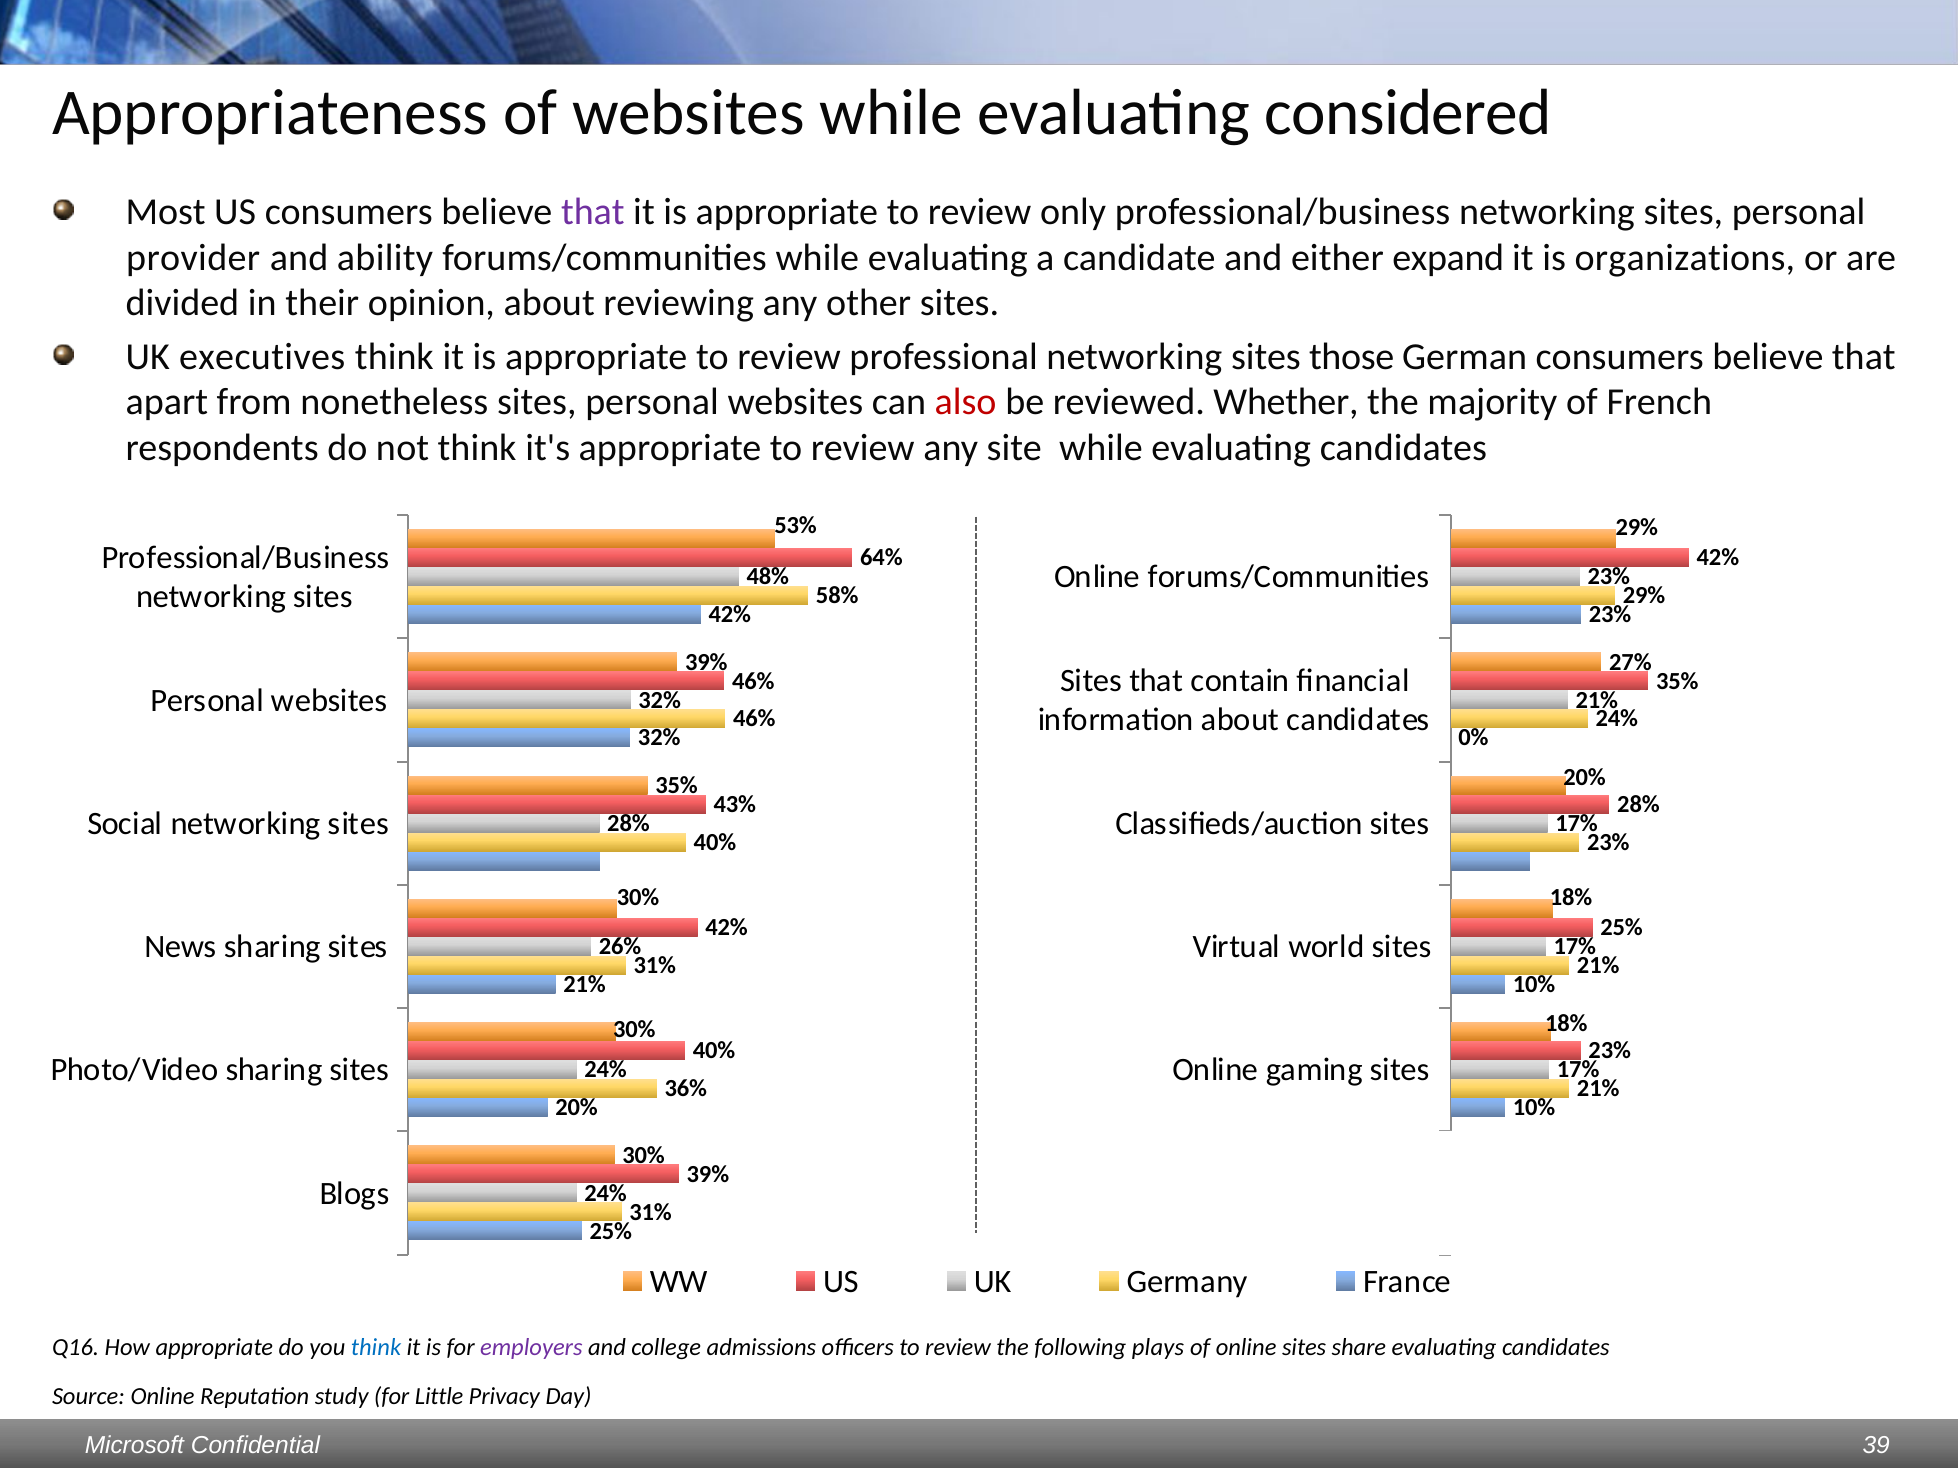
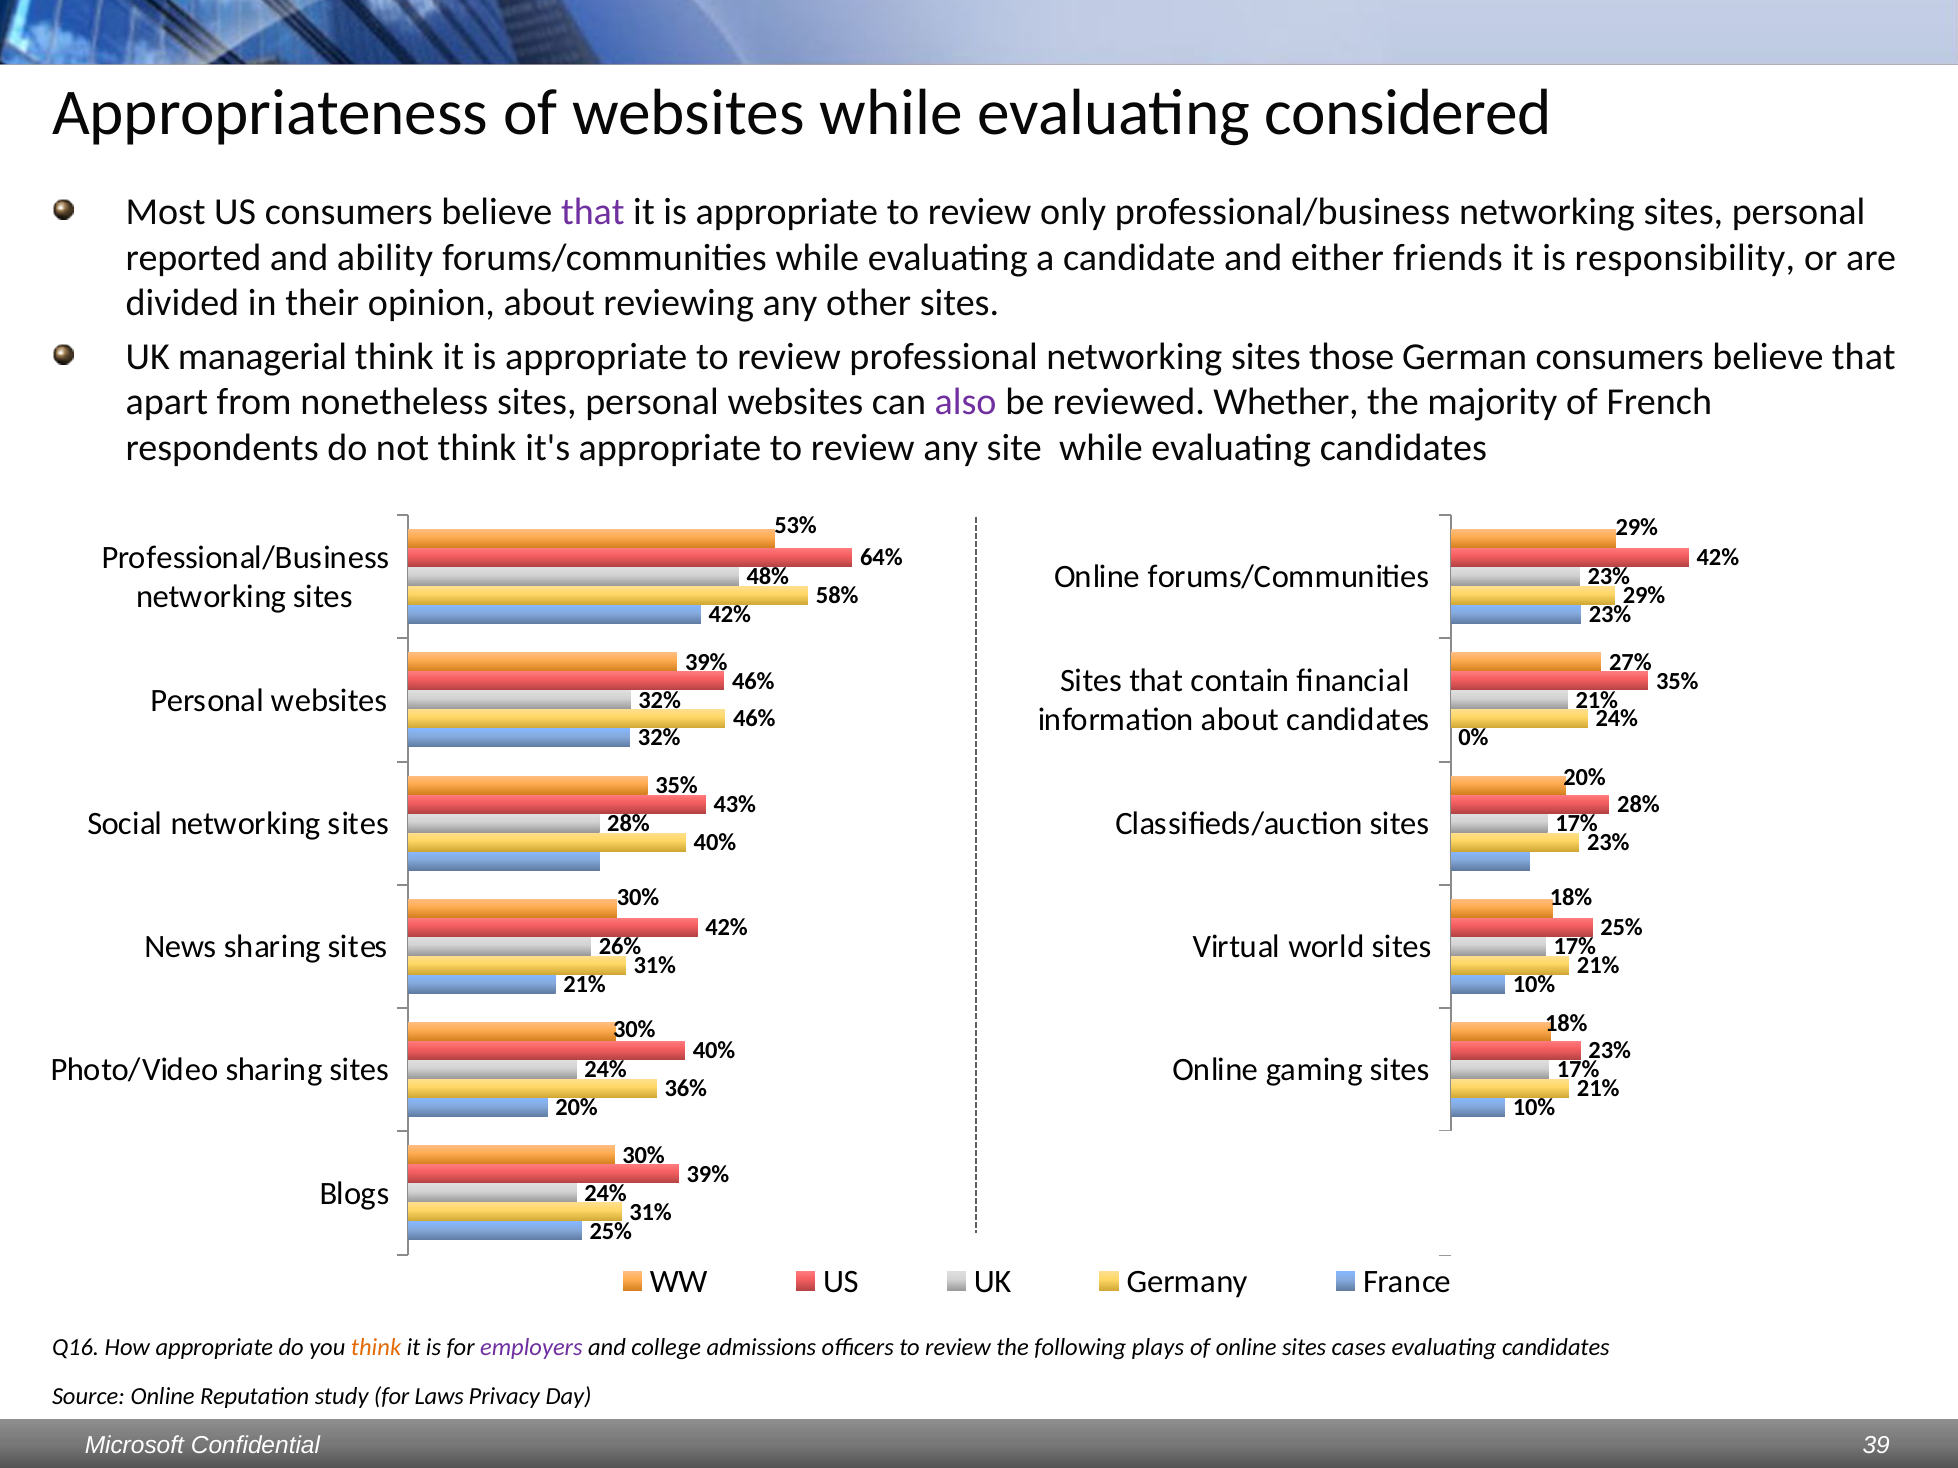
provider: provider -> reported
expand: expand -> friends
organizations: organizations -> responsibility
executives: executives -> managerial
also colour: red -> purple
think at (376, 1348) colour: blue -> orange
share: share -> cases
Little: Little -> Laws
